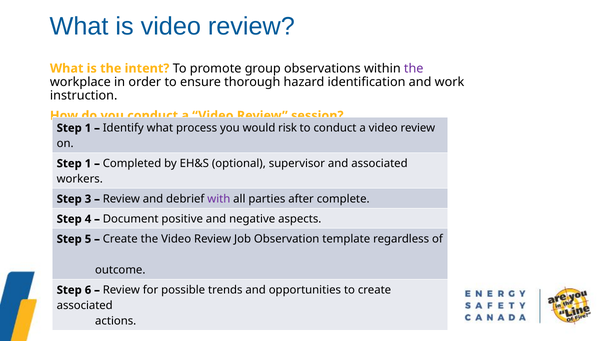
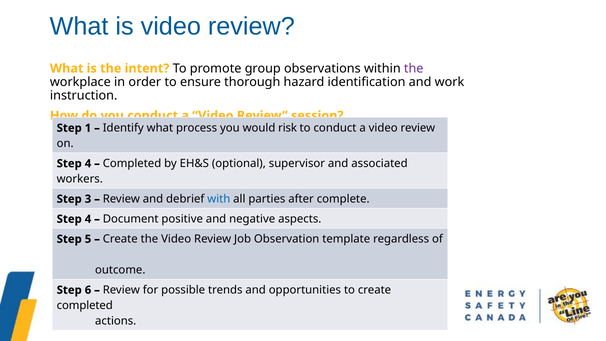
1 at (88, 163): 1 -> 4
with colour: purple -> blue
associated at (85, 305): associated -> completed
